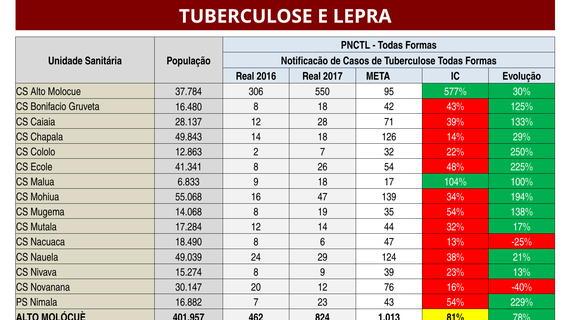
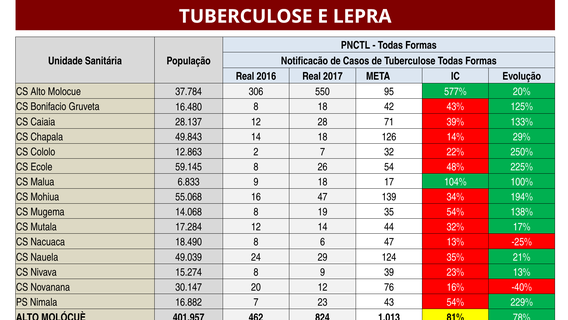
30%: 30% -> 20%
41.341: 41.341 -> 59.145
38%: 38% -> 35%
